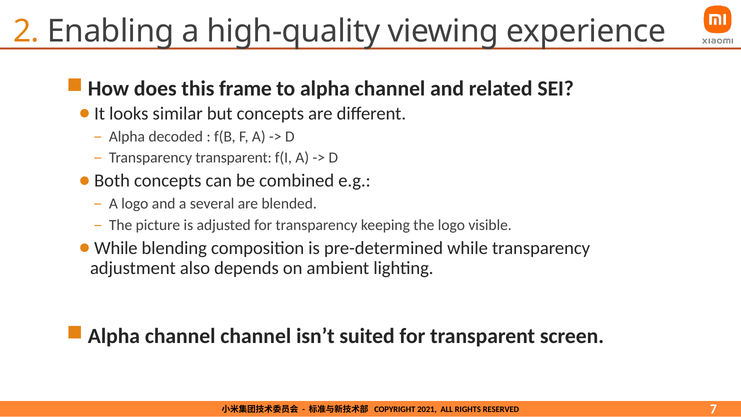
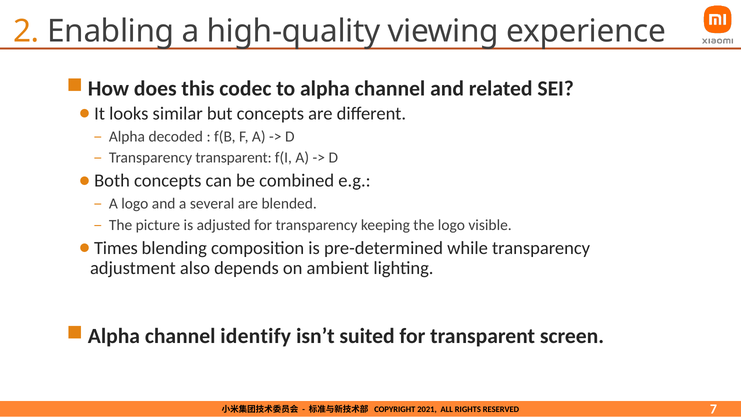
frame: frame -> codec
While at (116, 248): While -> Times
channel channel: channel -> identify
